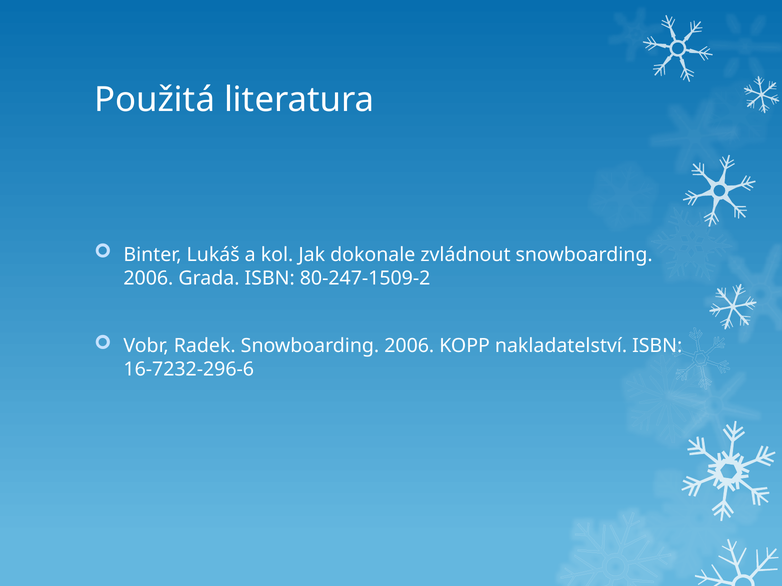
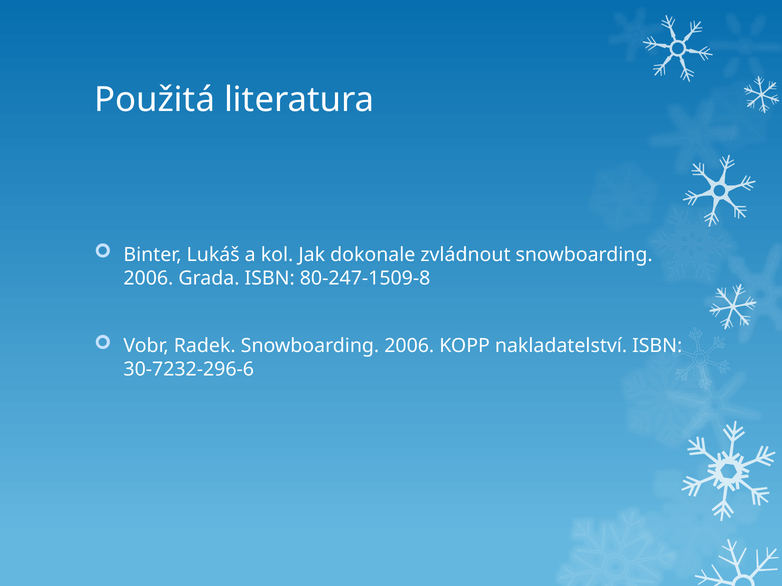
80-247-1509-2: 80-247-1509-2 -> 80-247-1509-8
16-7232-296-6: 16-7232-296-6 -> 30-7232-296-6
